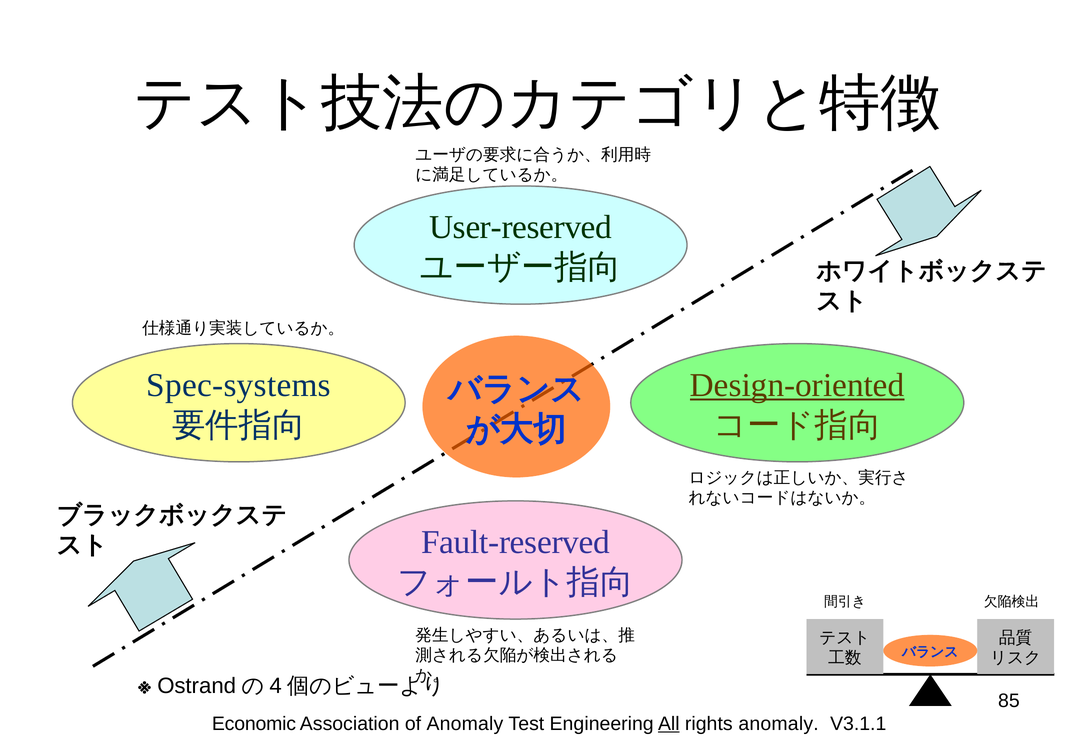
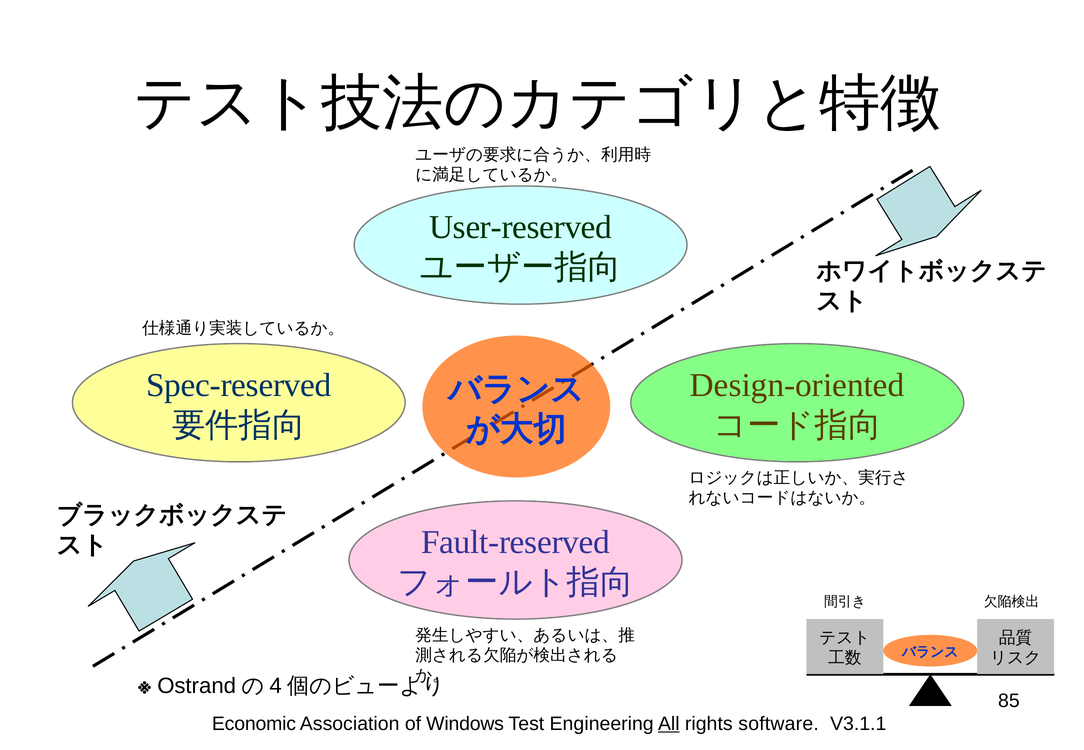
Spec-systems: Spec-systems -> Spec-reserved
Design-oriented underline: present -> none
of Anomaly: Anomaly -> Windows
rights anomaly: anomaly -> software
